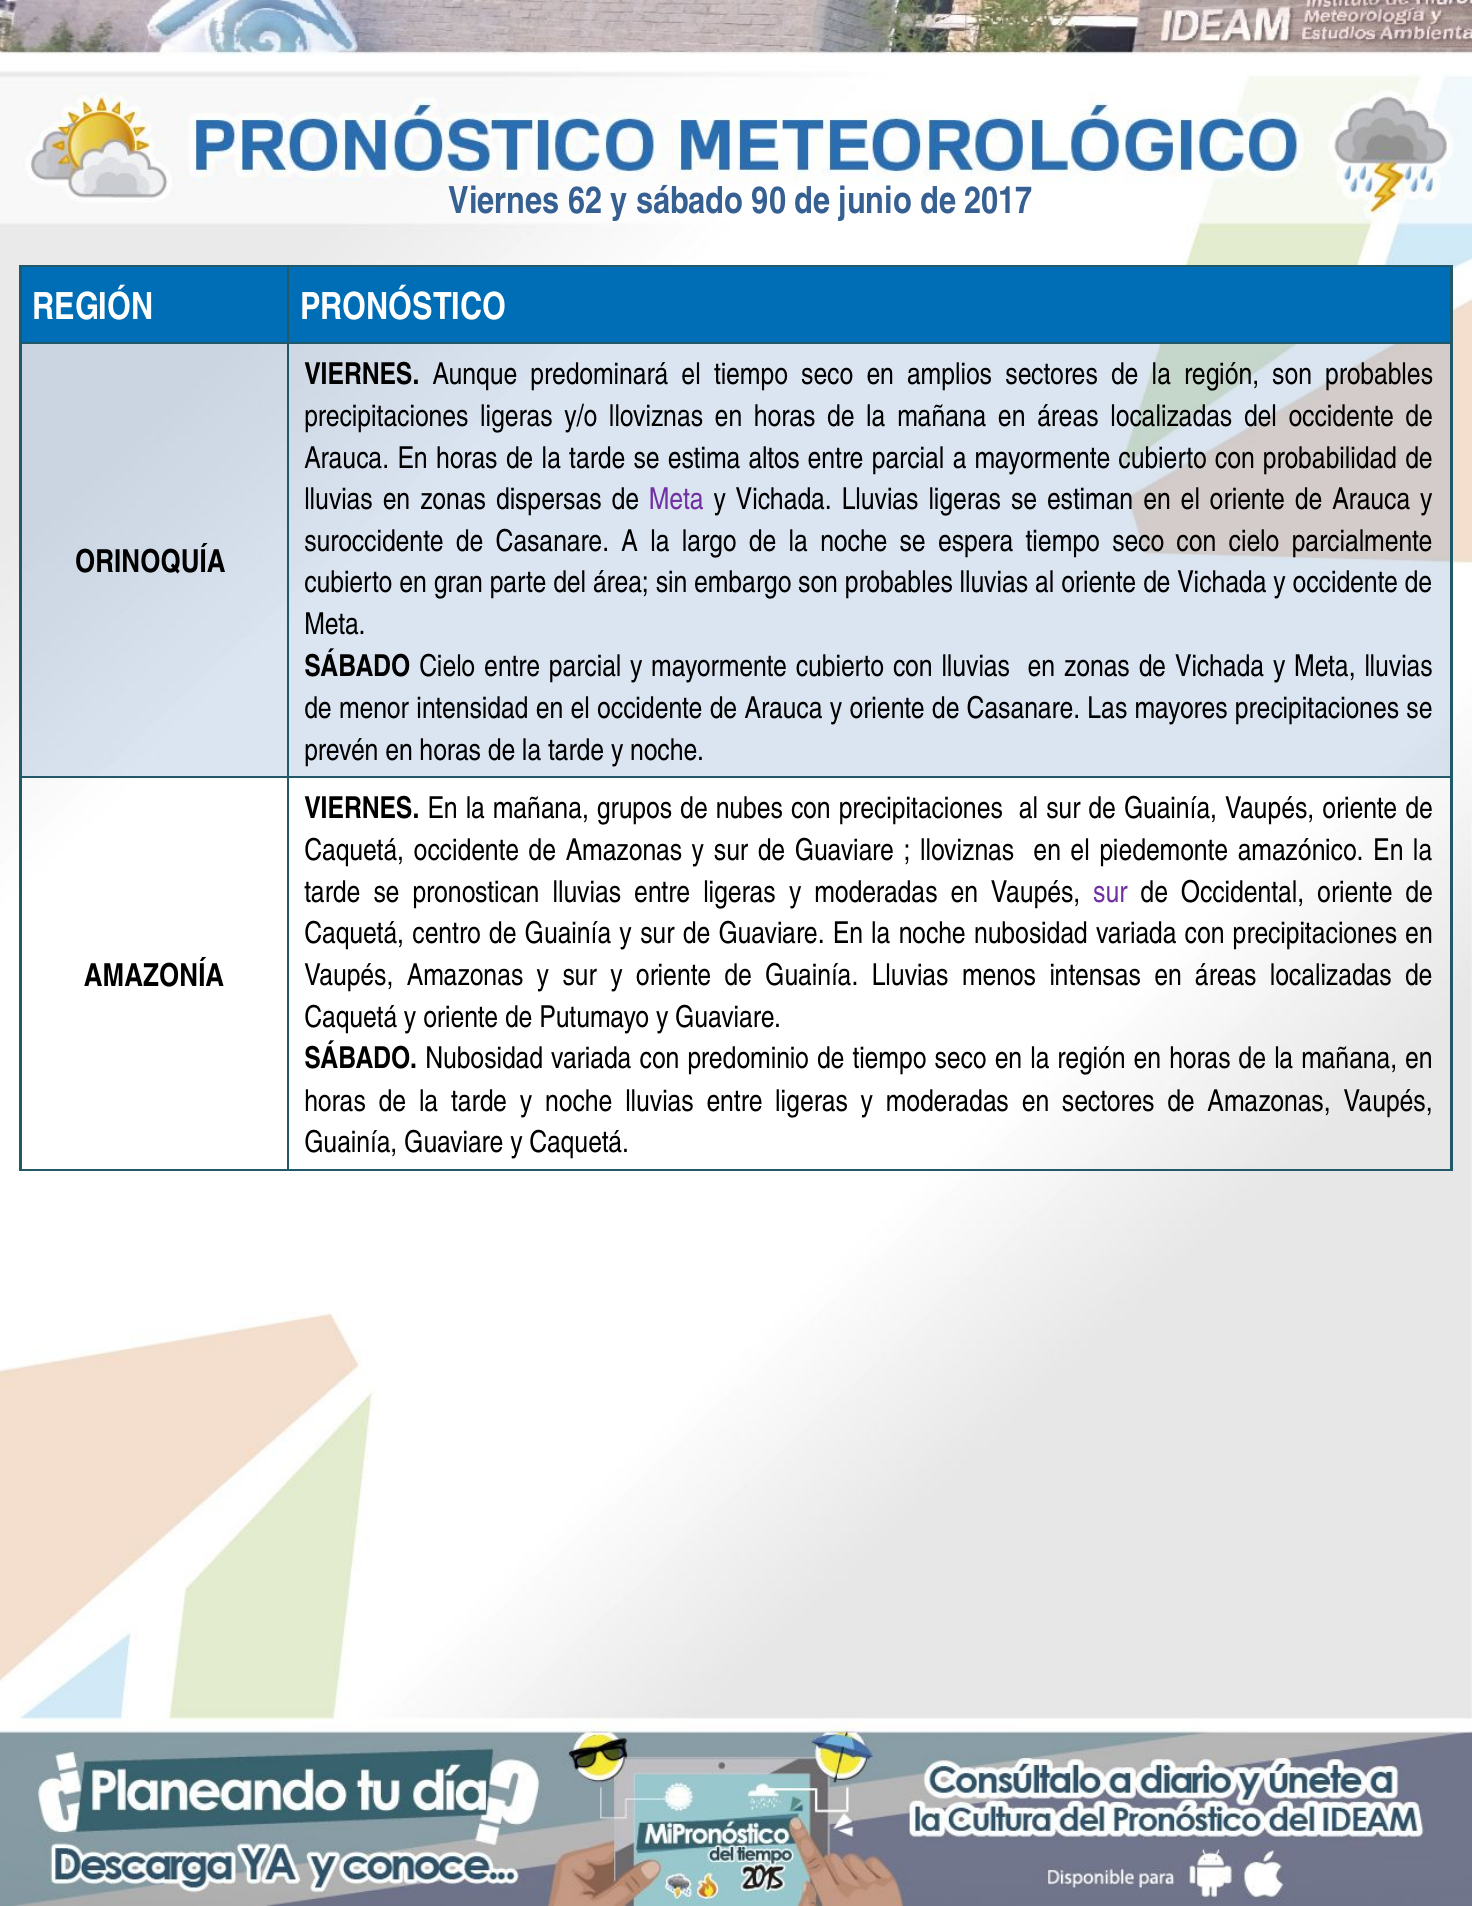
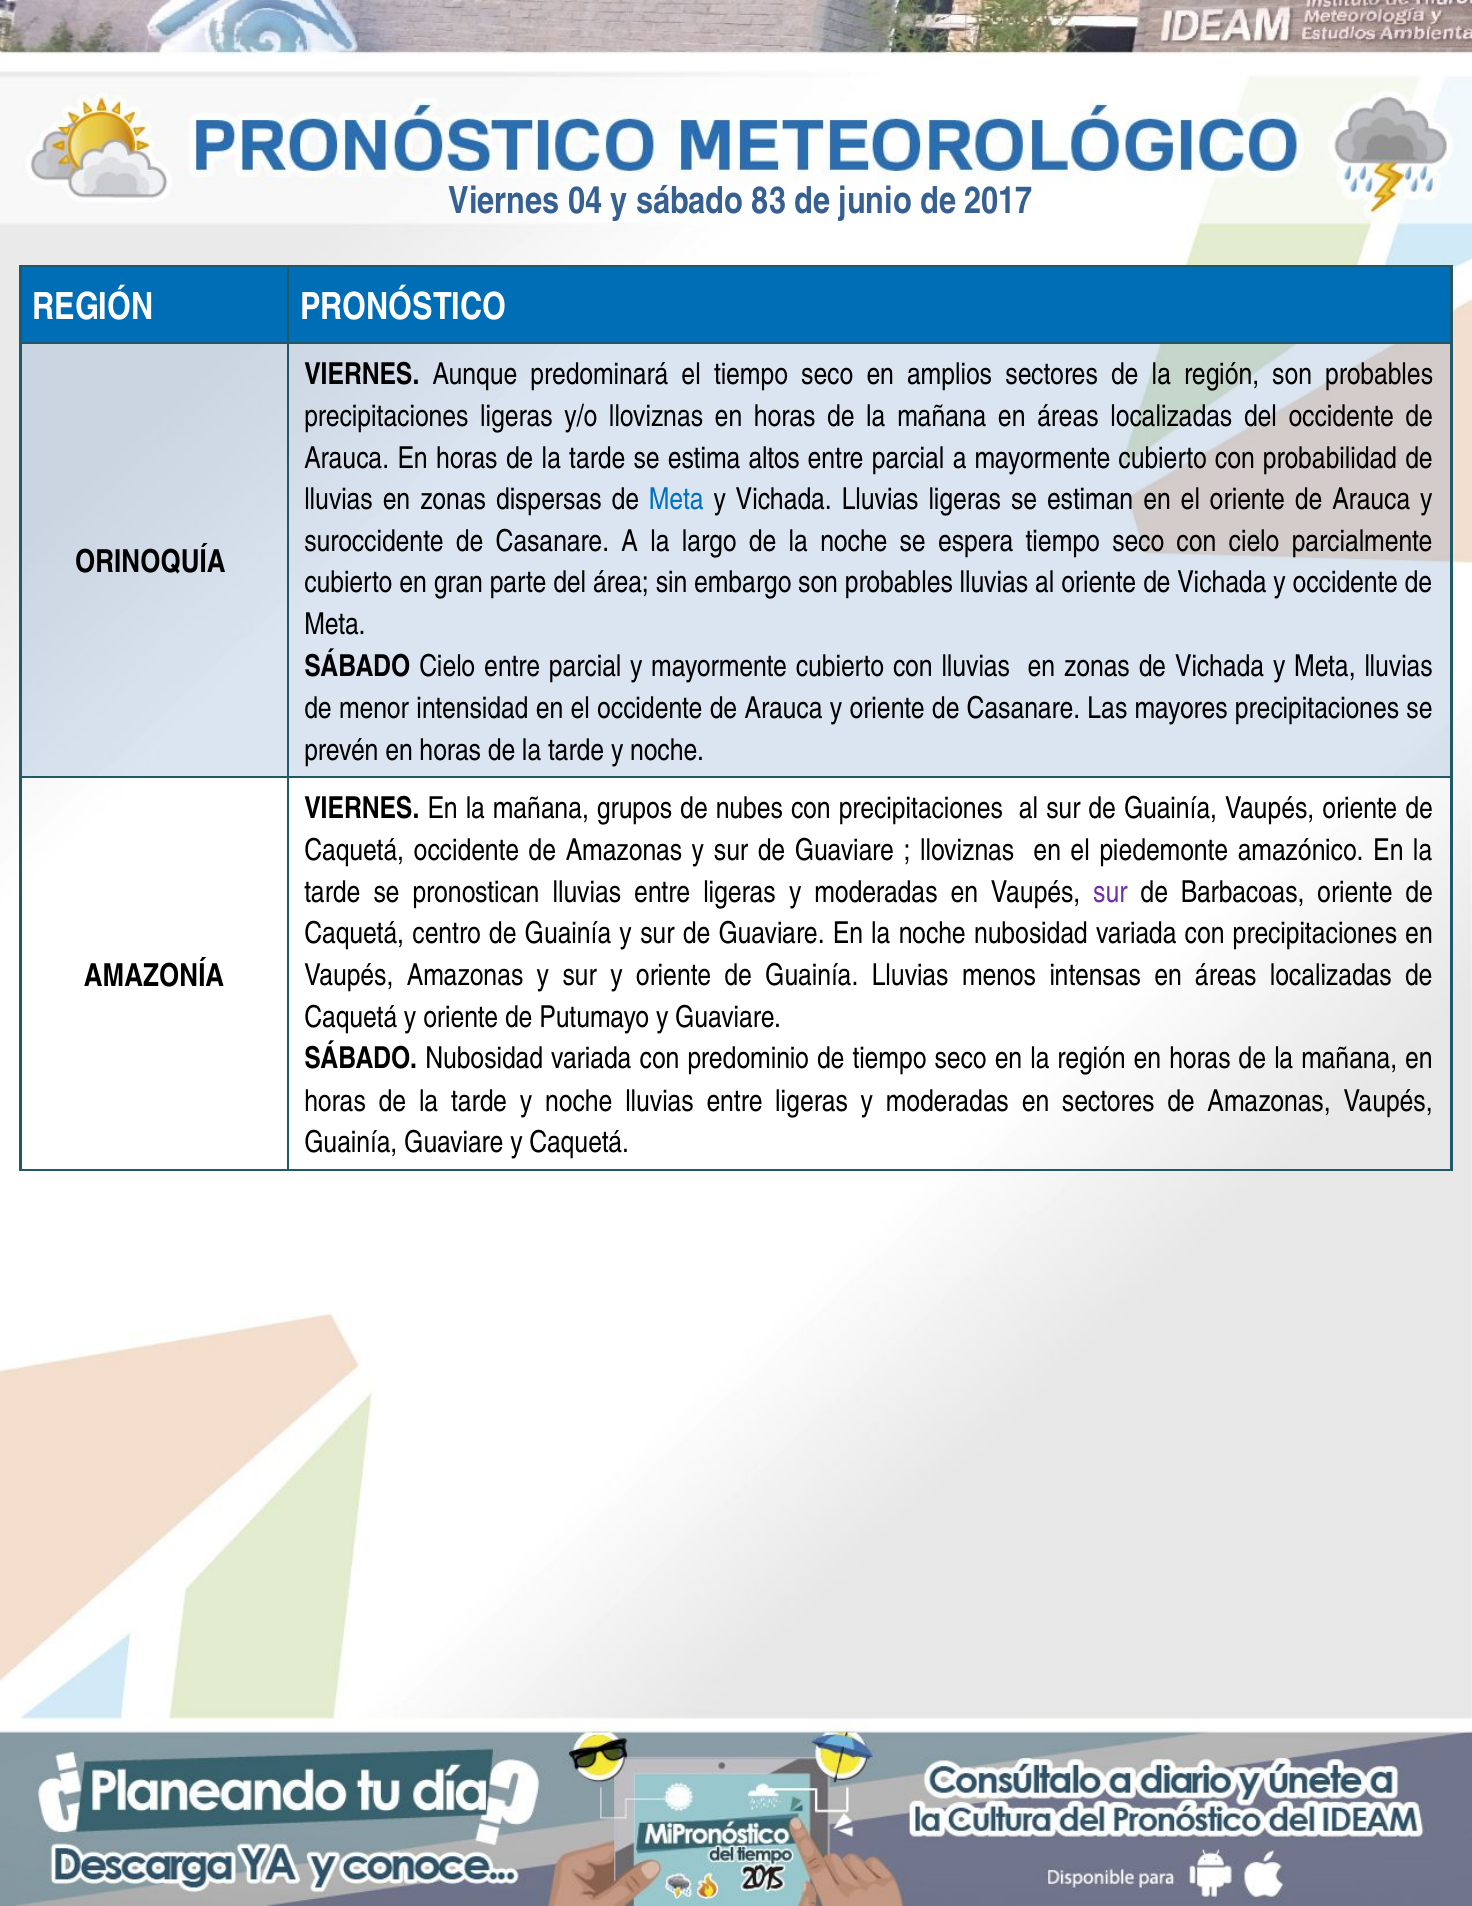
62: 62 -> 04
90: 90 -> 83
Meta at (676, 500) colour: purple -> blue
Occidental: Occidental -> Barbacoas
